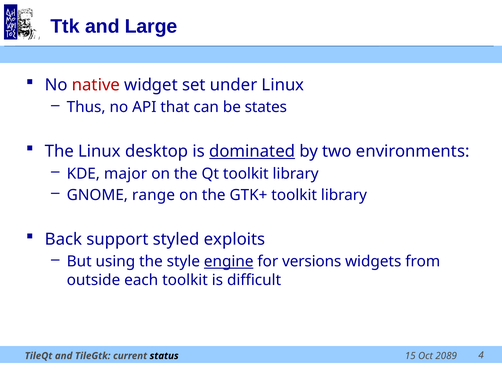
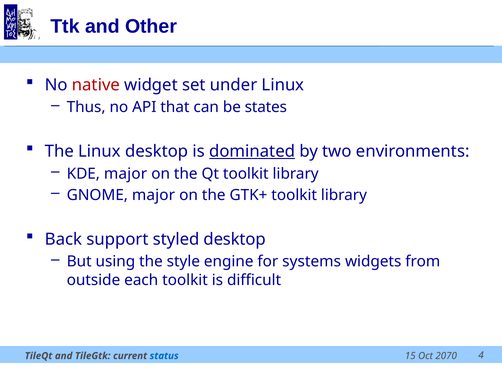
Large: Large -> Other
GNOME range: range -> major
styled exploits: exploits -> desktop
engine underline: present -> none
versions: versions -> systems
2089: 2089 -> 2070
status colour: black -> blue
